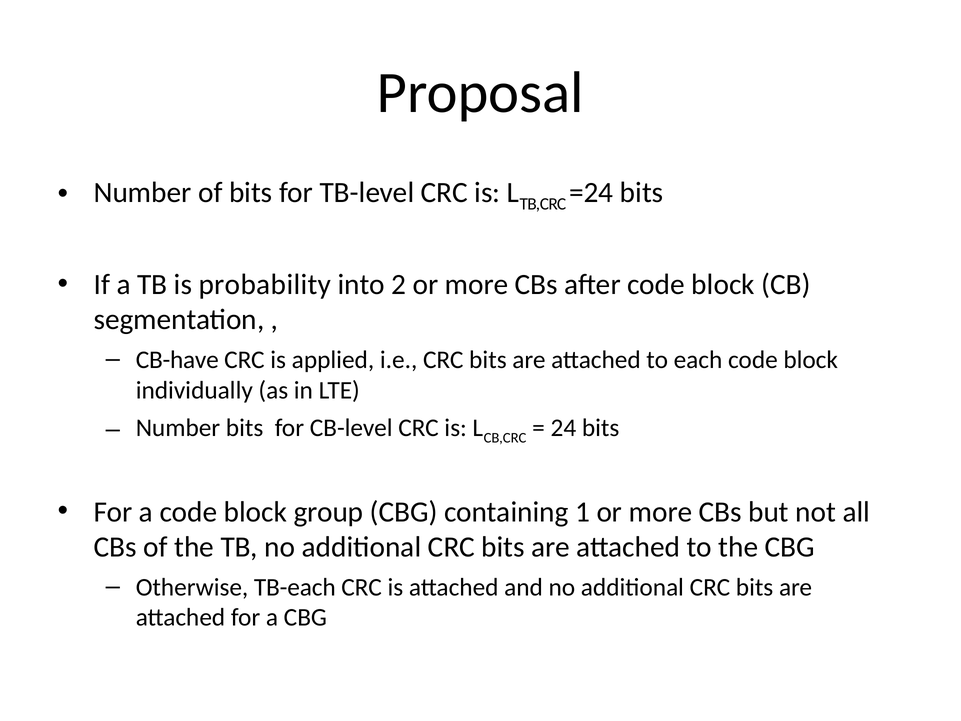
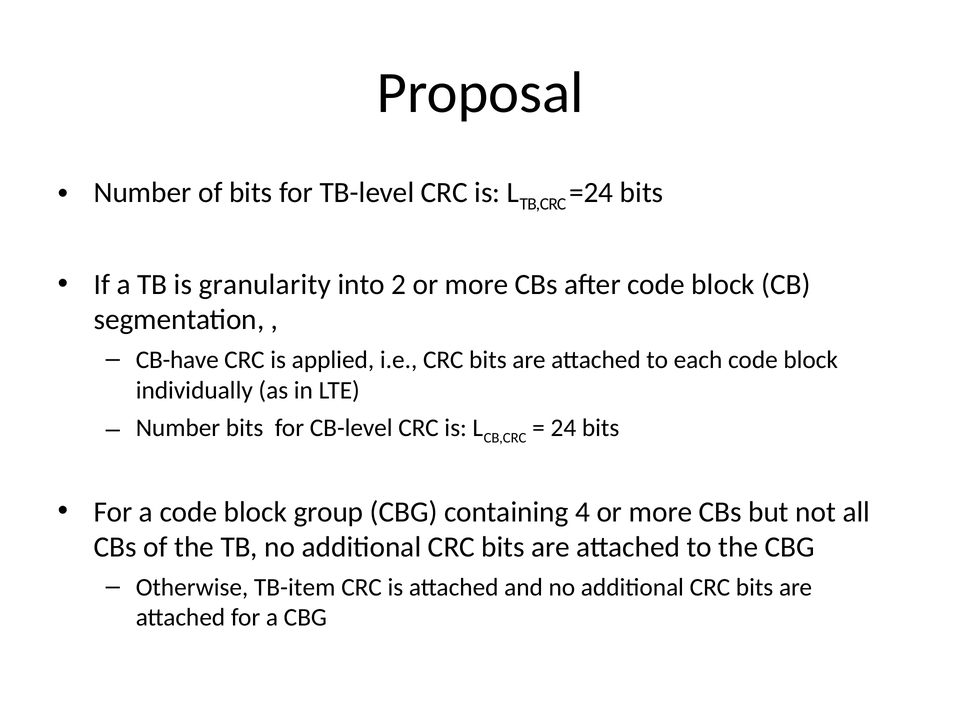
probability: probability -> granularity
1: 1 -> 4
TB-each: TB-each -> TB-item
